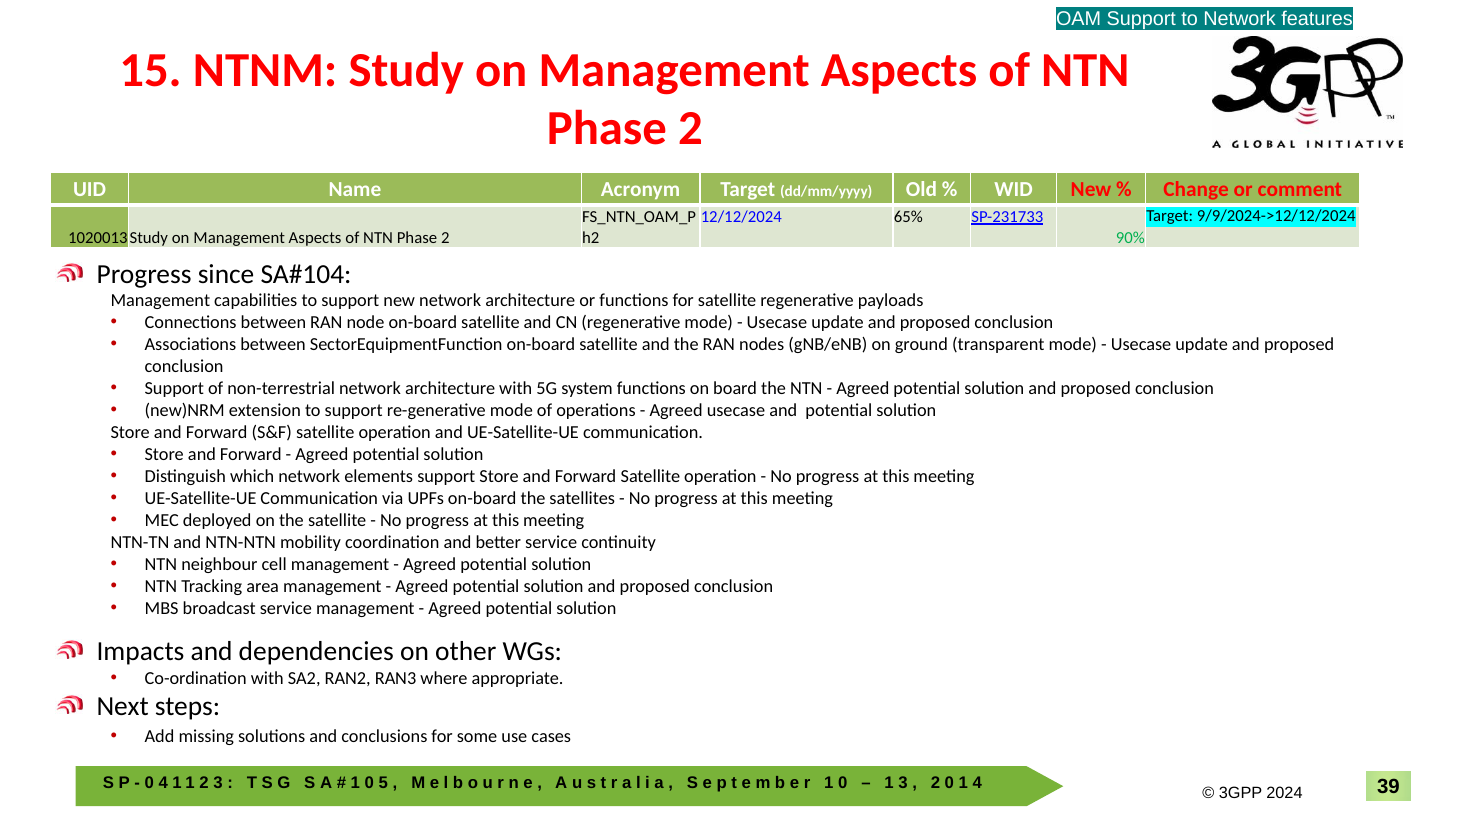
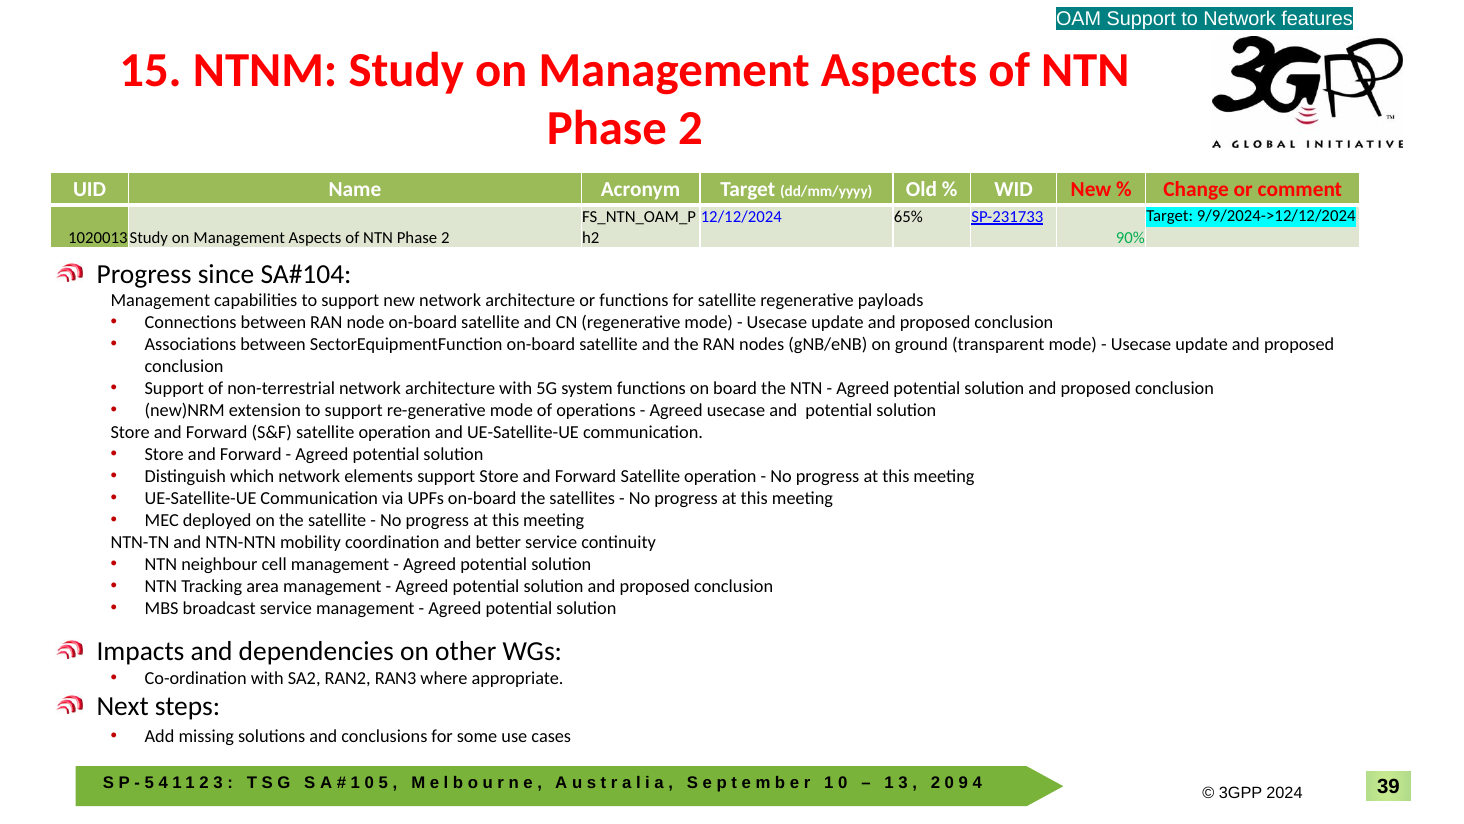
0 at (149, 782): 0 -> 5
1 at (963, 782): 1 -> 9
